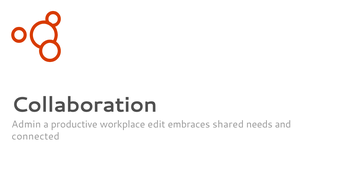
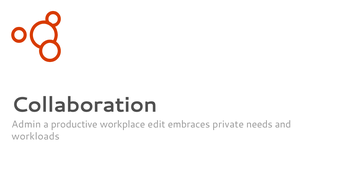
shared: shared -> private
connected: connected -> workloads
